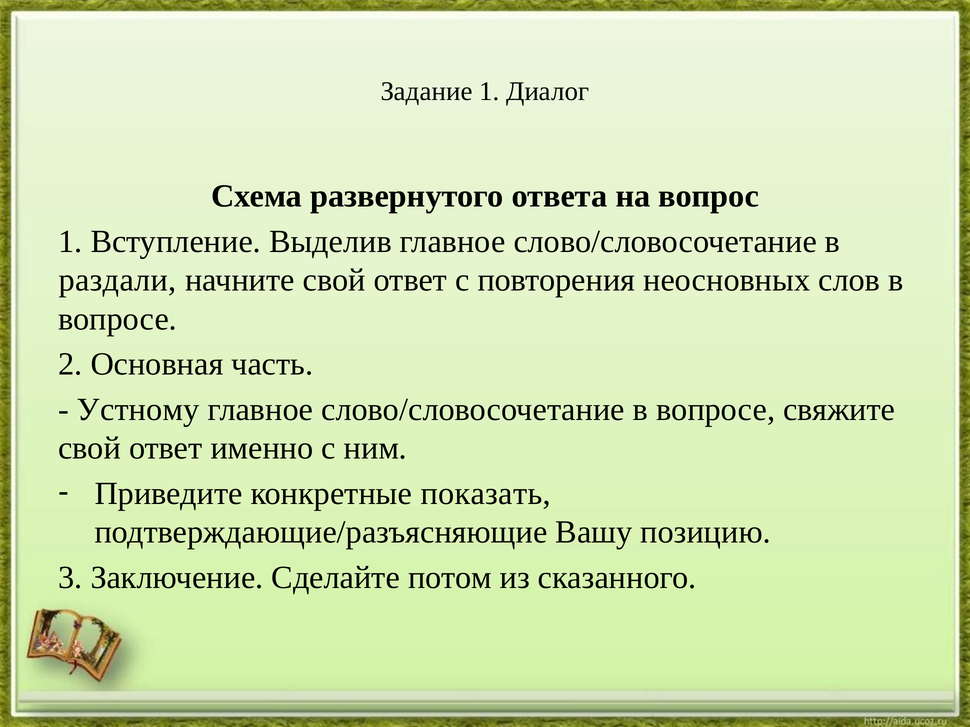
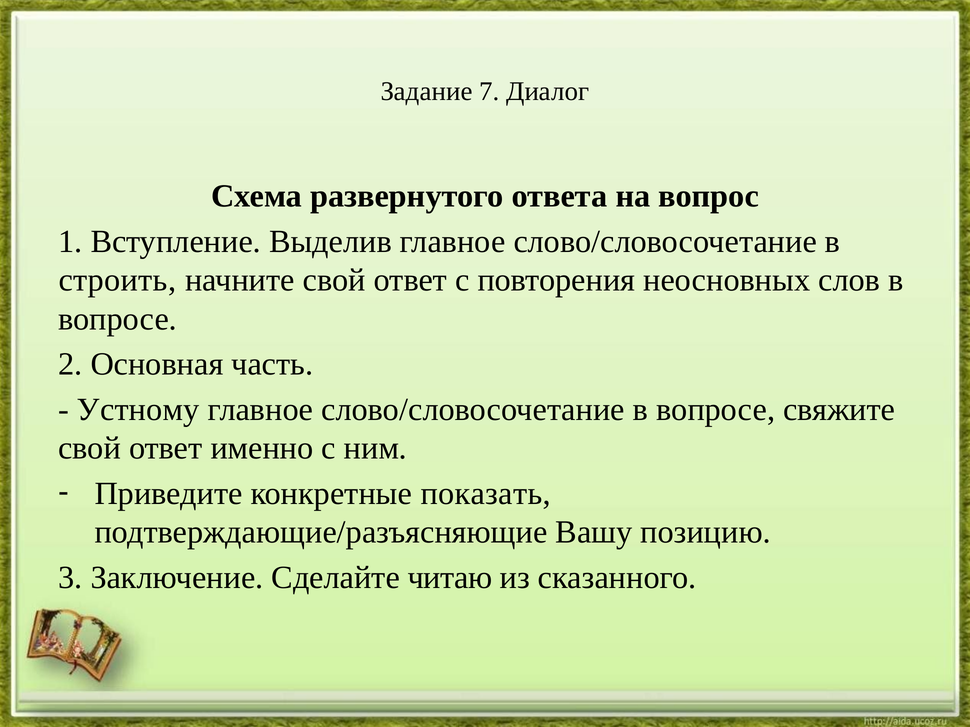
Задание 1: 1 -> 7
раздали: раздали -> строить
потом: потом -> читаю
